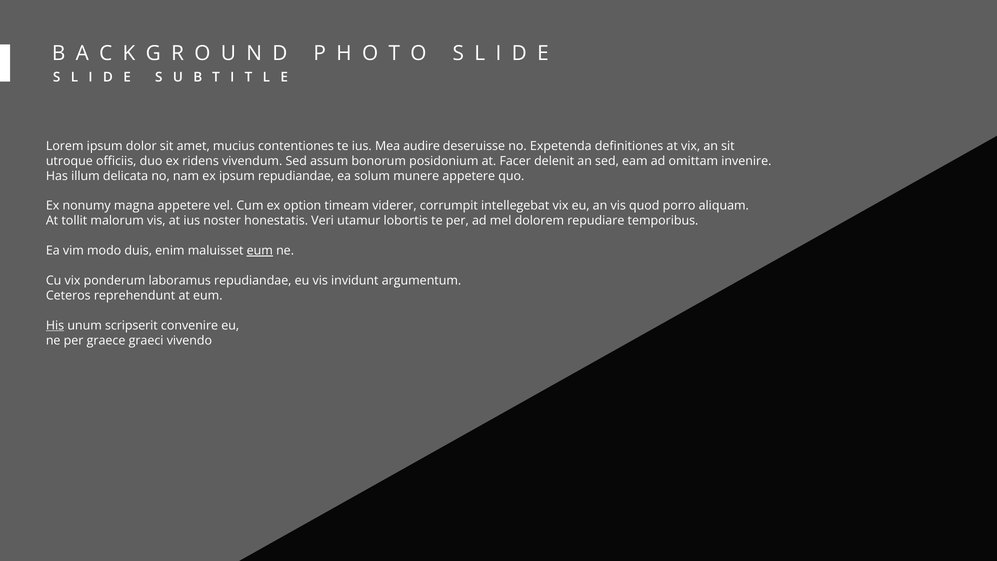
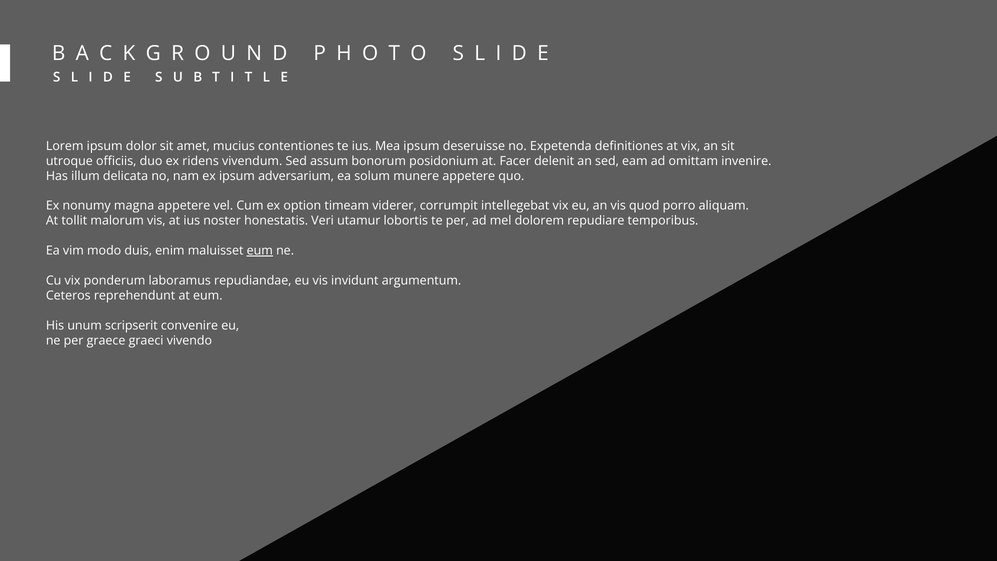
Mea audire: audire -> ipsum
ipsum repudiandae: repudiandae -> adversarium
His underline: present -> none
